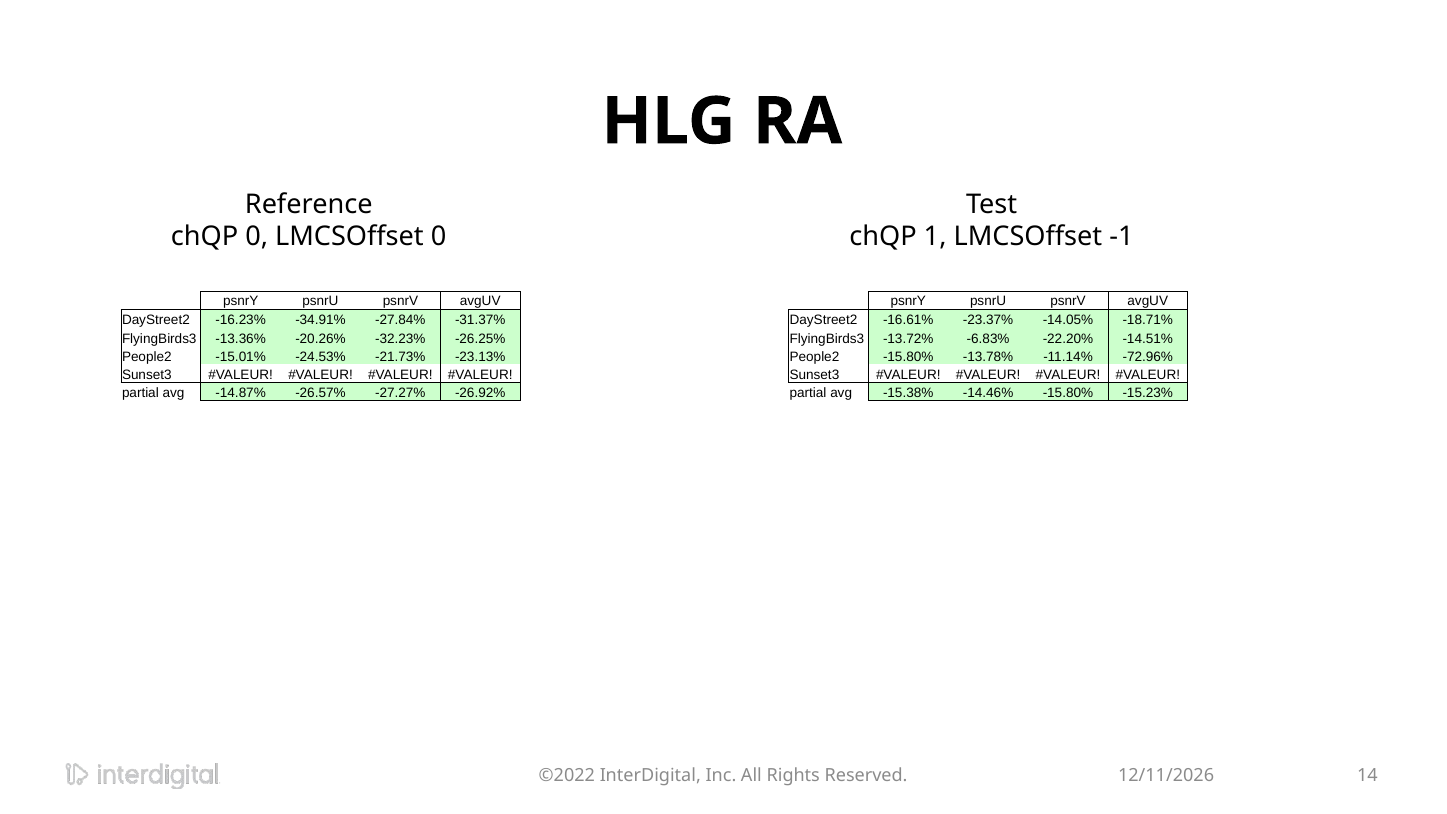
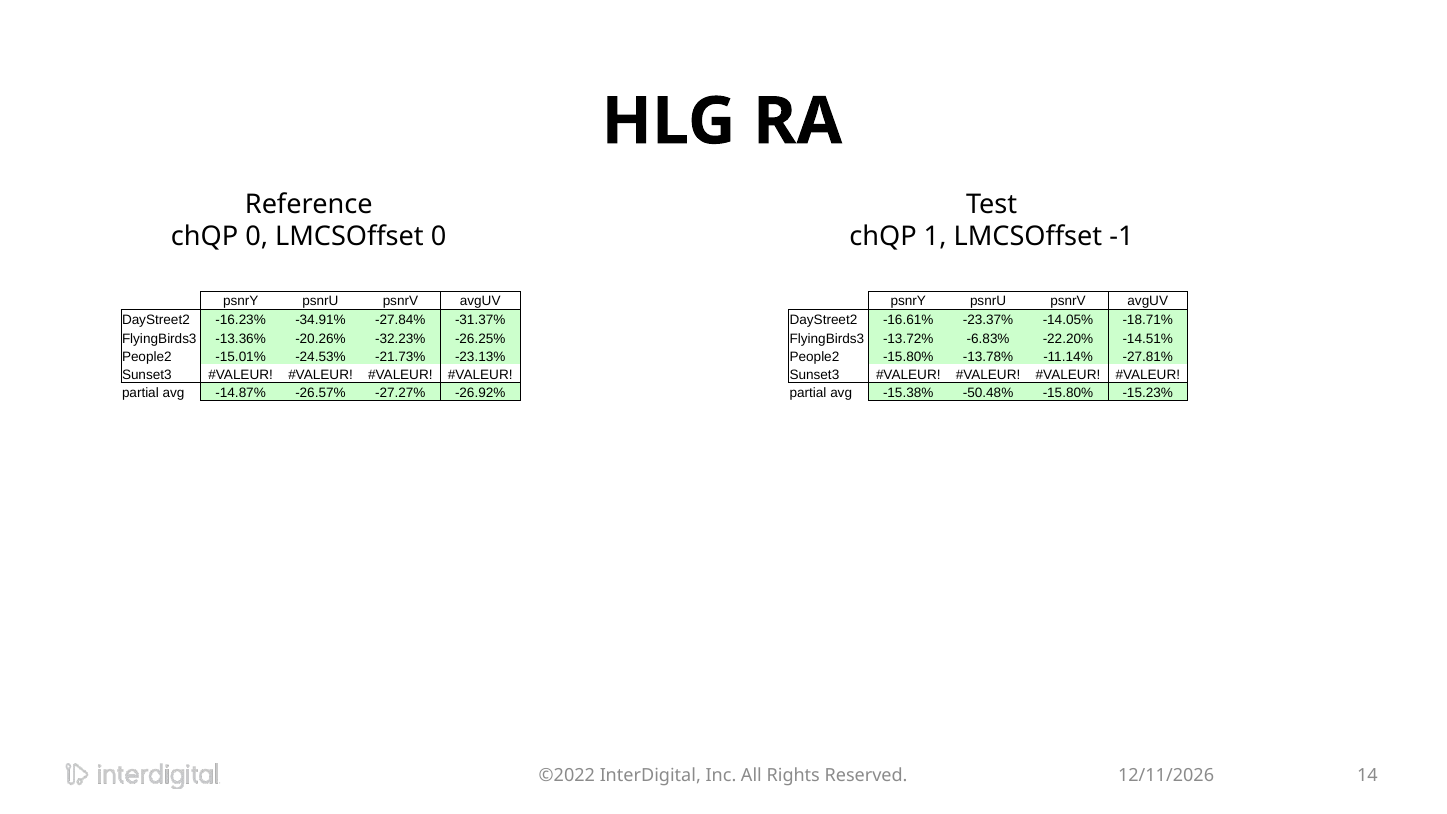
-72.96%: -72.96% -> -27.81%
-14.46%: -14.46% -> -50.48%
